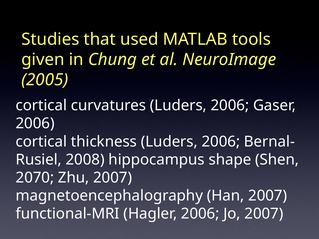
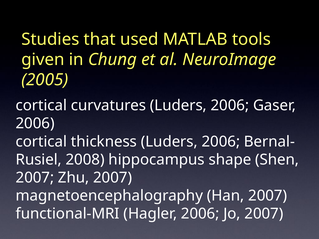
2070 at (35, 178): 2070 -> 2007
